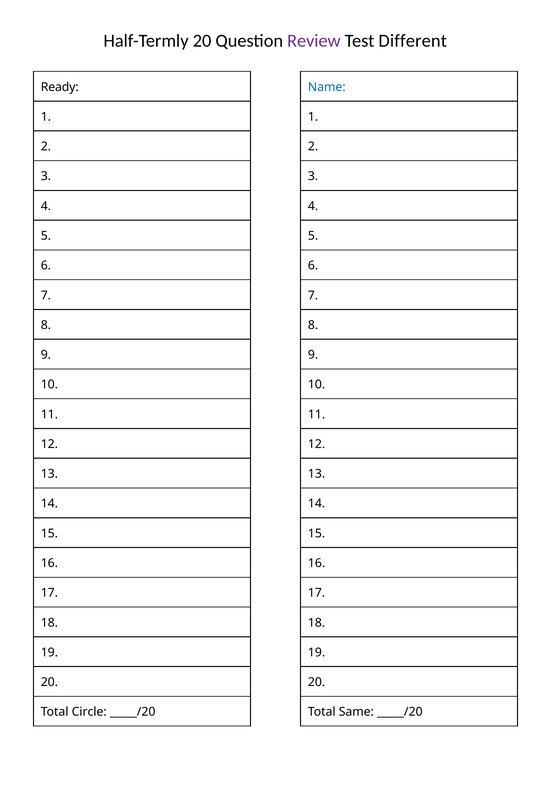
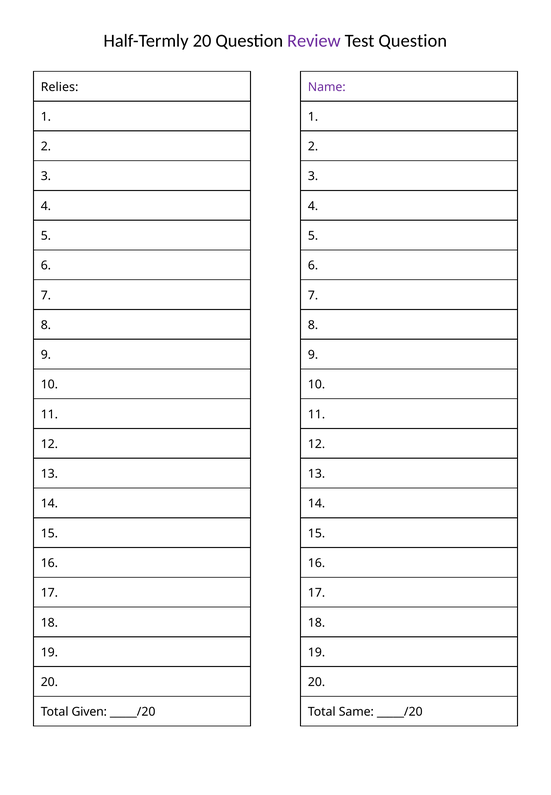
Test Different: Different -> Question
Ready: Ready -> Relies
Name colour: blue -> purple
Circle: Circle -> Given
